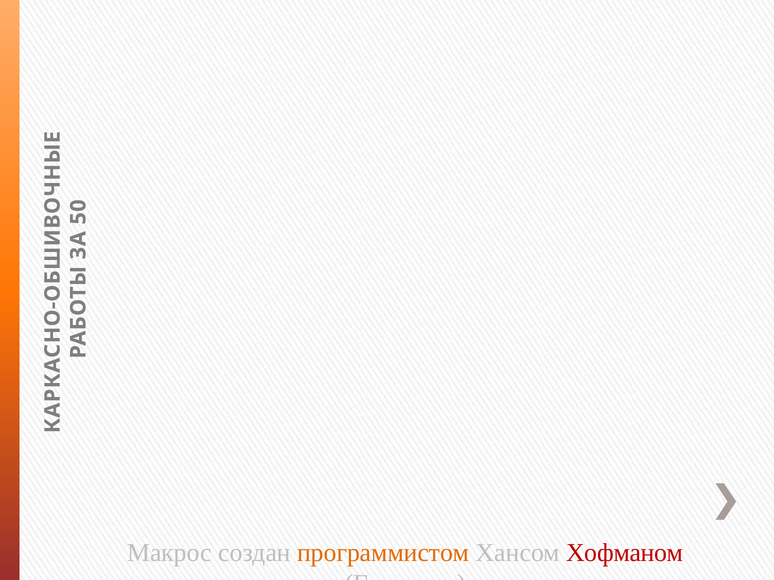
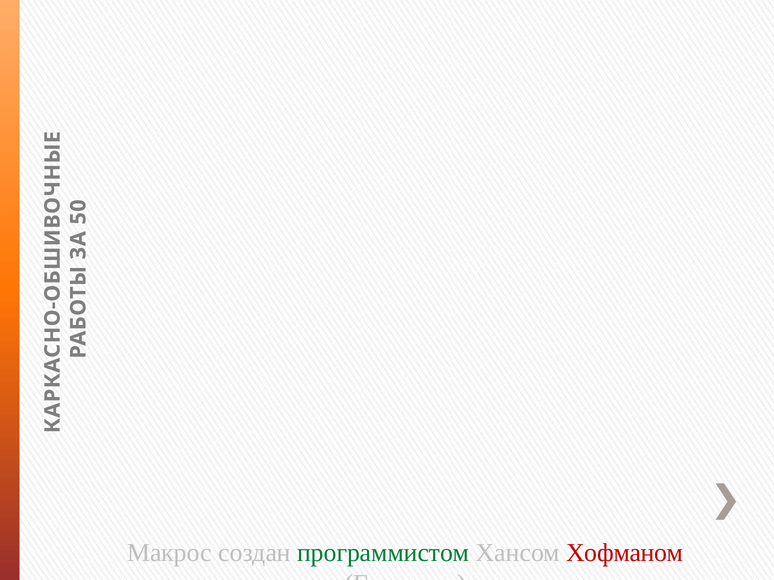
программистом colour: orange -> green
